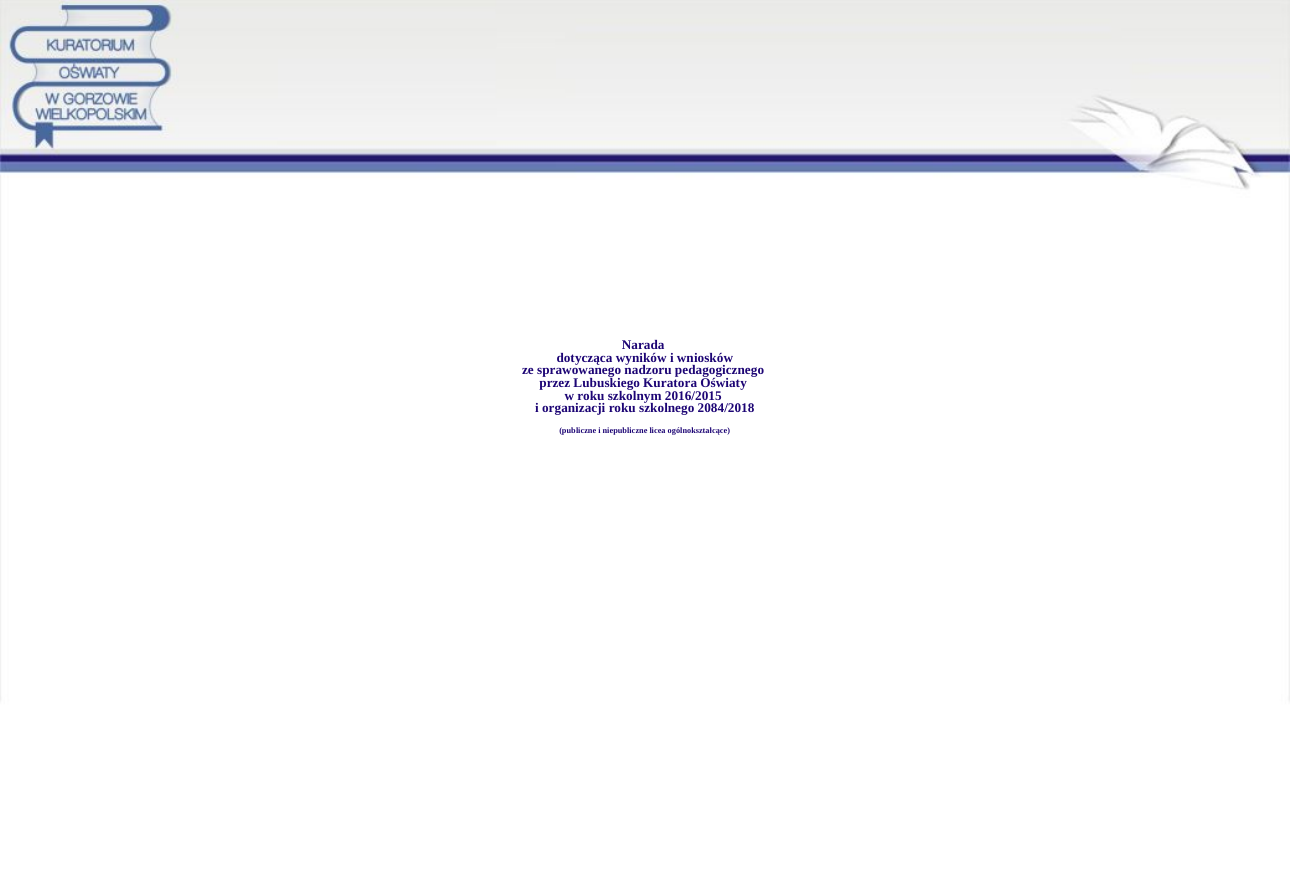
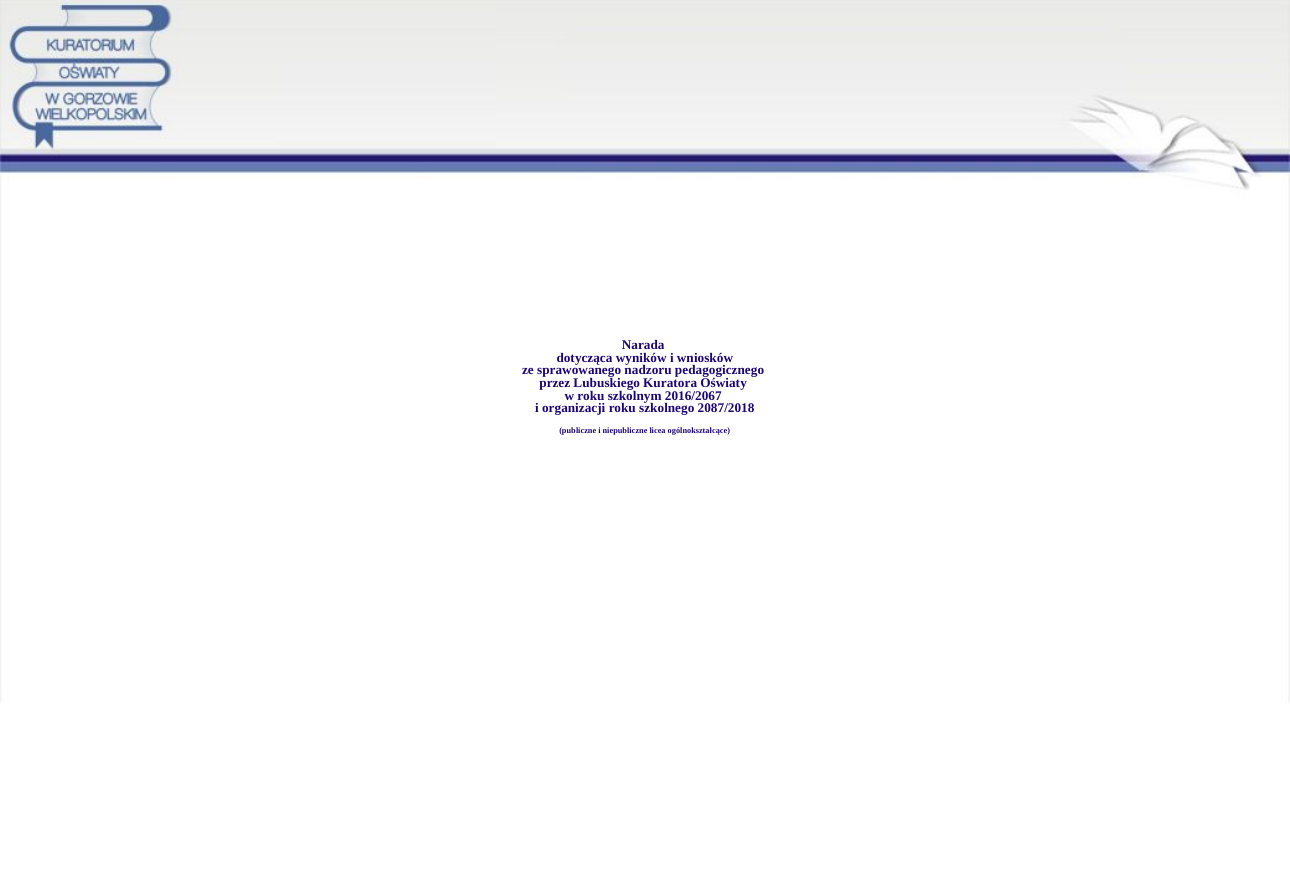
2016/2015: 2016/2015 -> 2016/2067
2084/2018: 2084/2018 -> 2087/2018
